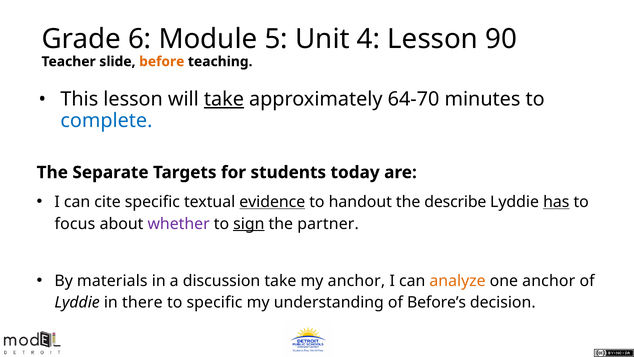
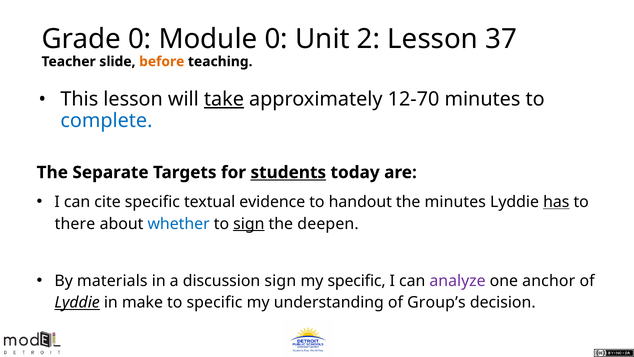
Grade 6: 6 -> 0
Module 5: 5 -> 0
4: 4 -> 2
90: 90 -> 37
64-70: 64-70 -> 12-70
students underline: none -> present
evidence underline: present -> none
the describe: describe -> minutes
focus: focus -> there
whether colour: purple -> blue
partner: partner -> deepen
discussion take: take -> sign
my anchor: anchor -> specific
analyze colour: orange -> purple
Lyddie at (77, 302) underline: none -> present
there: there -> make
Before’s: Before’s -> Group’s
